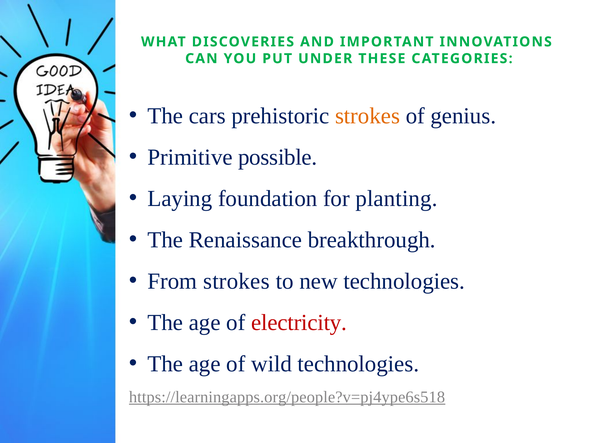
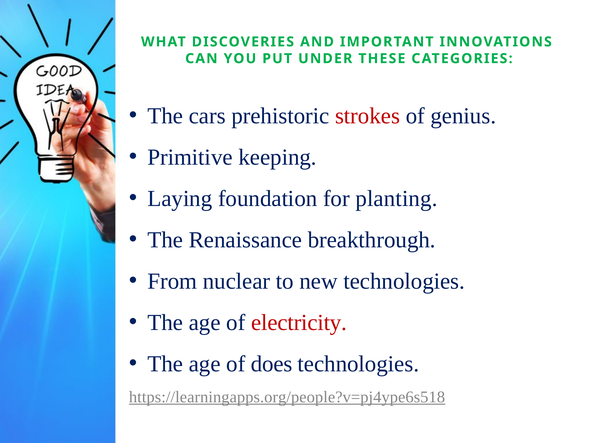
strokes at (368, 116) colour: orange -> red
possible: possible -> keeping
From strokes: strokes -> nuclear
wild: wild -> does
